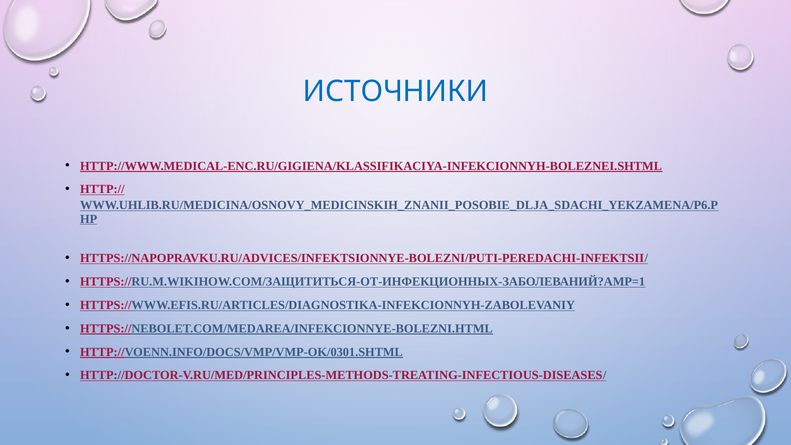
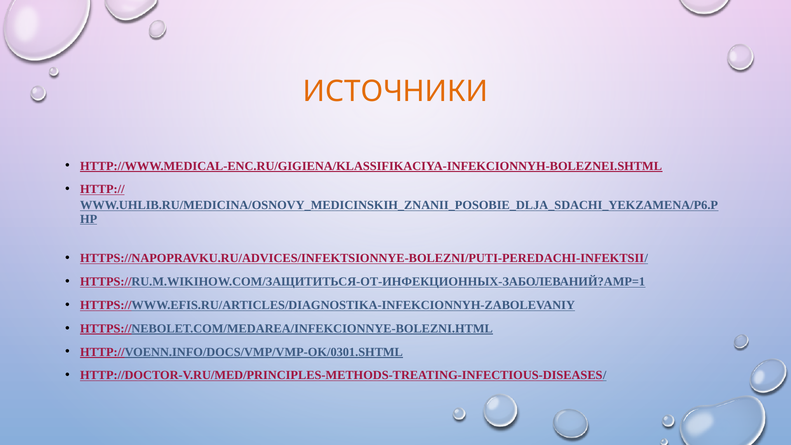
ИСТОЧНИКИ colour: blue -> orange
